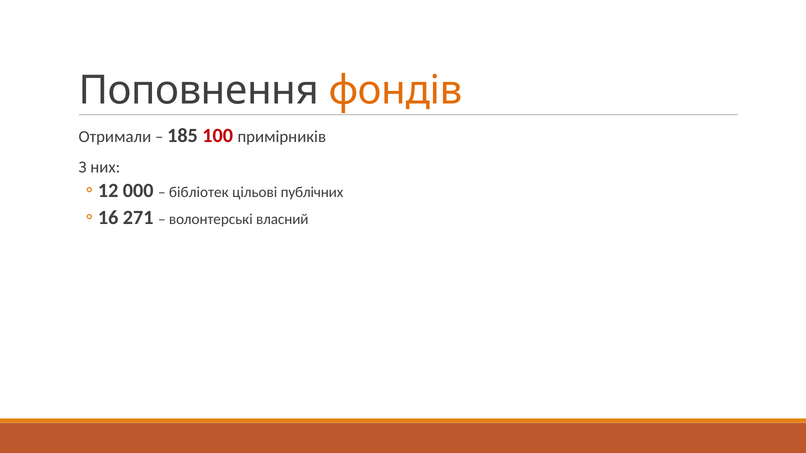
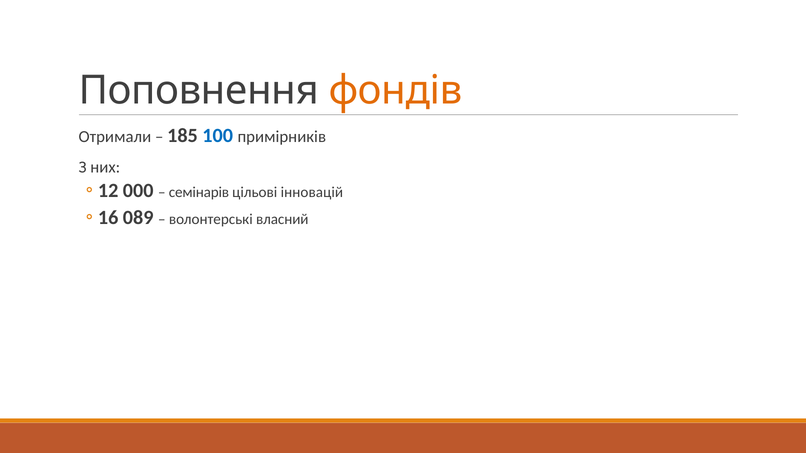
100 colour: red -> blue
бібліотек: бібліотек -> семінарів
публічних: публічних -> інновацій
271: 271 -> 089
